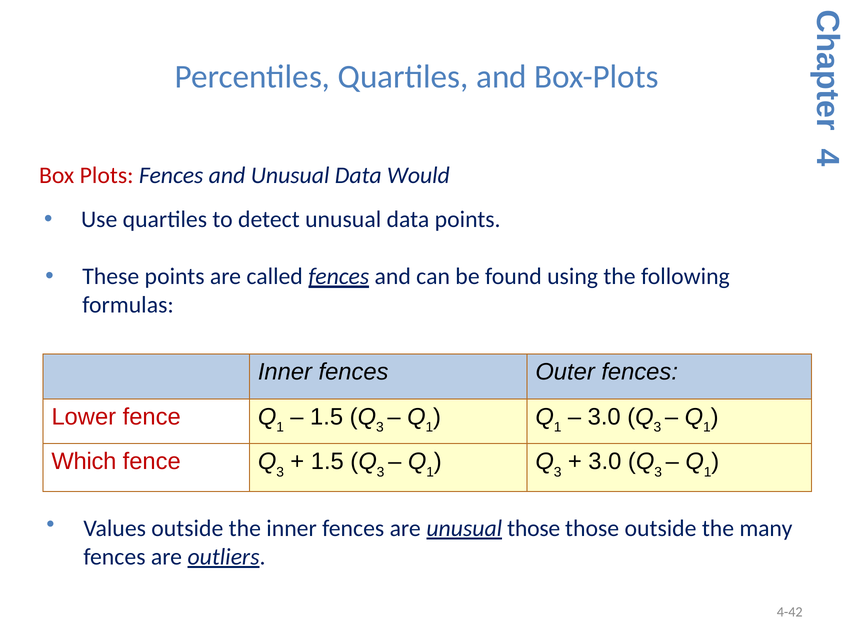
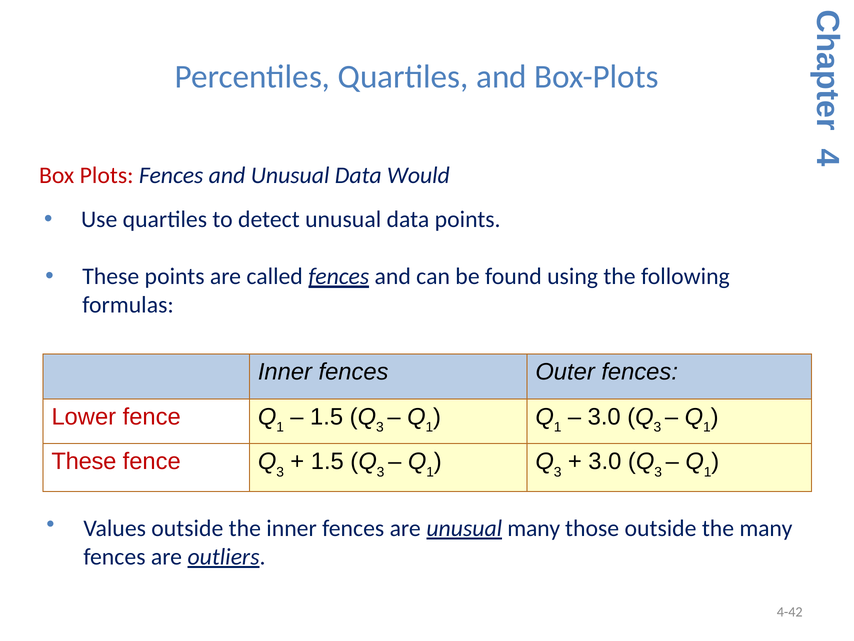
Which at (84, 461): Which -> These
unusual those: those -> many
